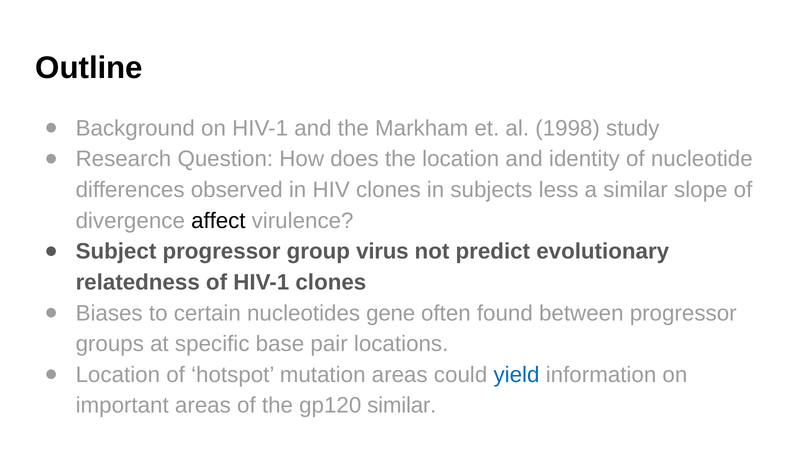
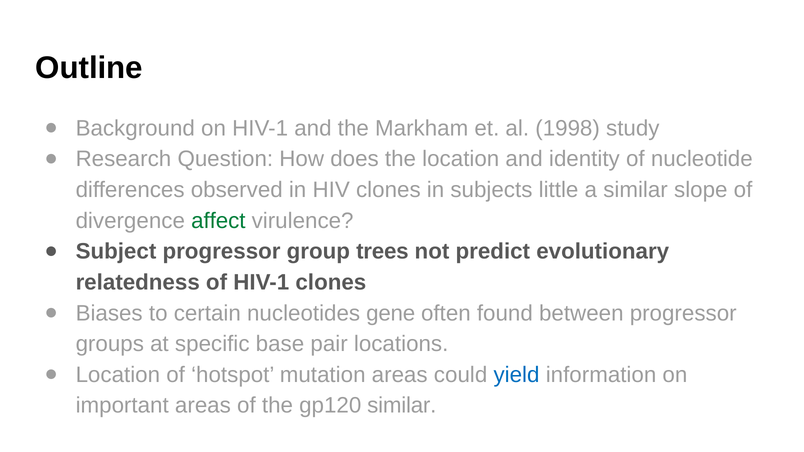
less: less -> little
affect colour: black -> green
virus: virus -> trees
